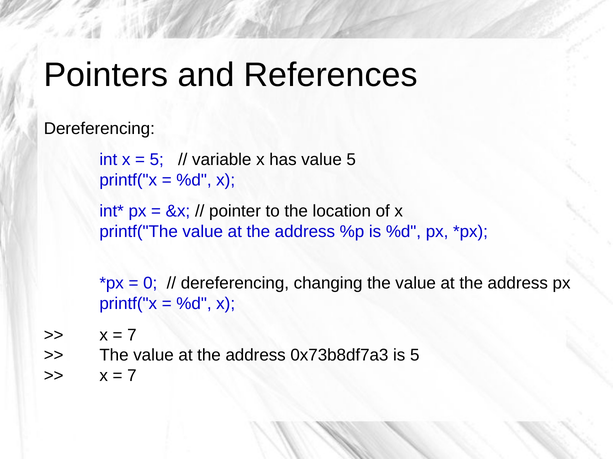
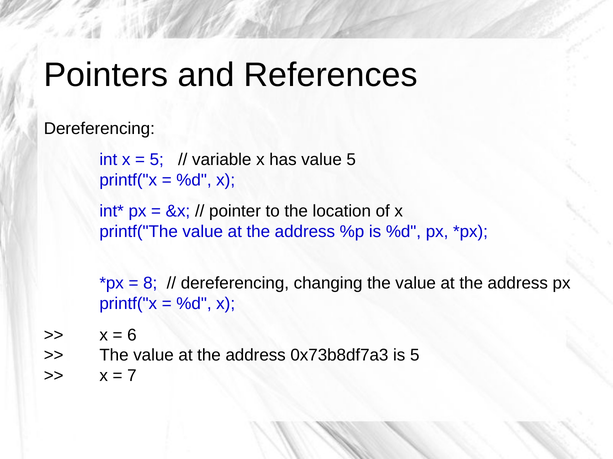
0: 0 -> 8
7 at (132, 335): 7 -> 6
